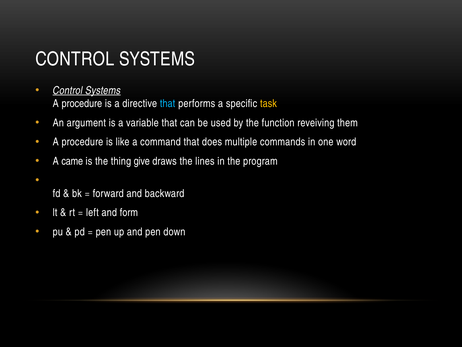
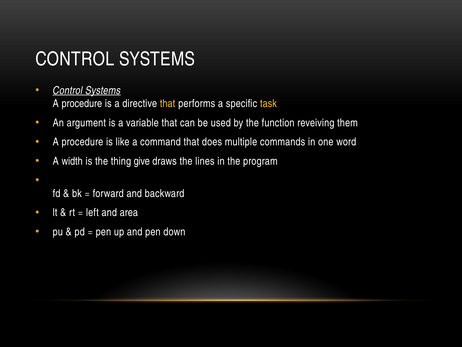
that at (168, 104) colour: light blue -> yellow
came: came -> width
form: form -> area
